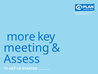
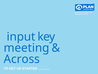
more: more -> input
Assess: Assess -> Across
